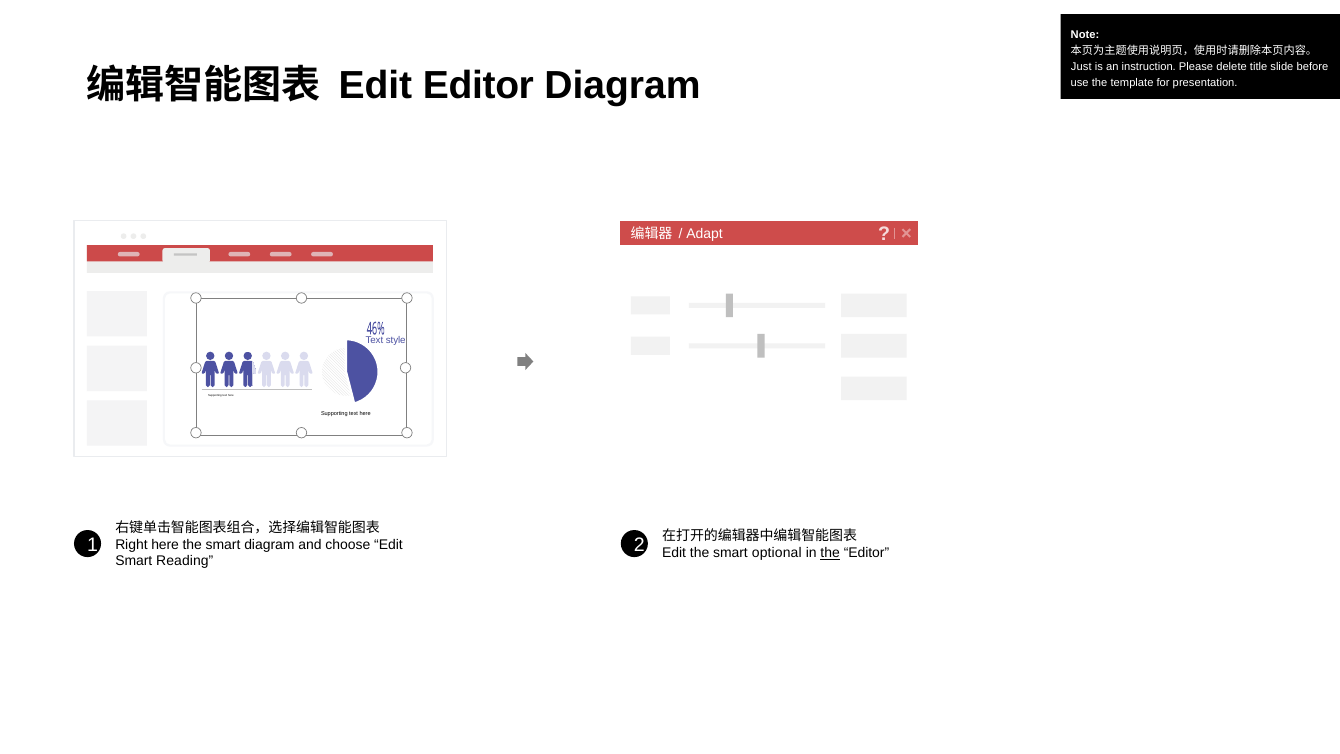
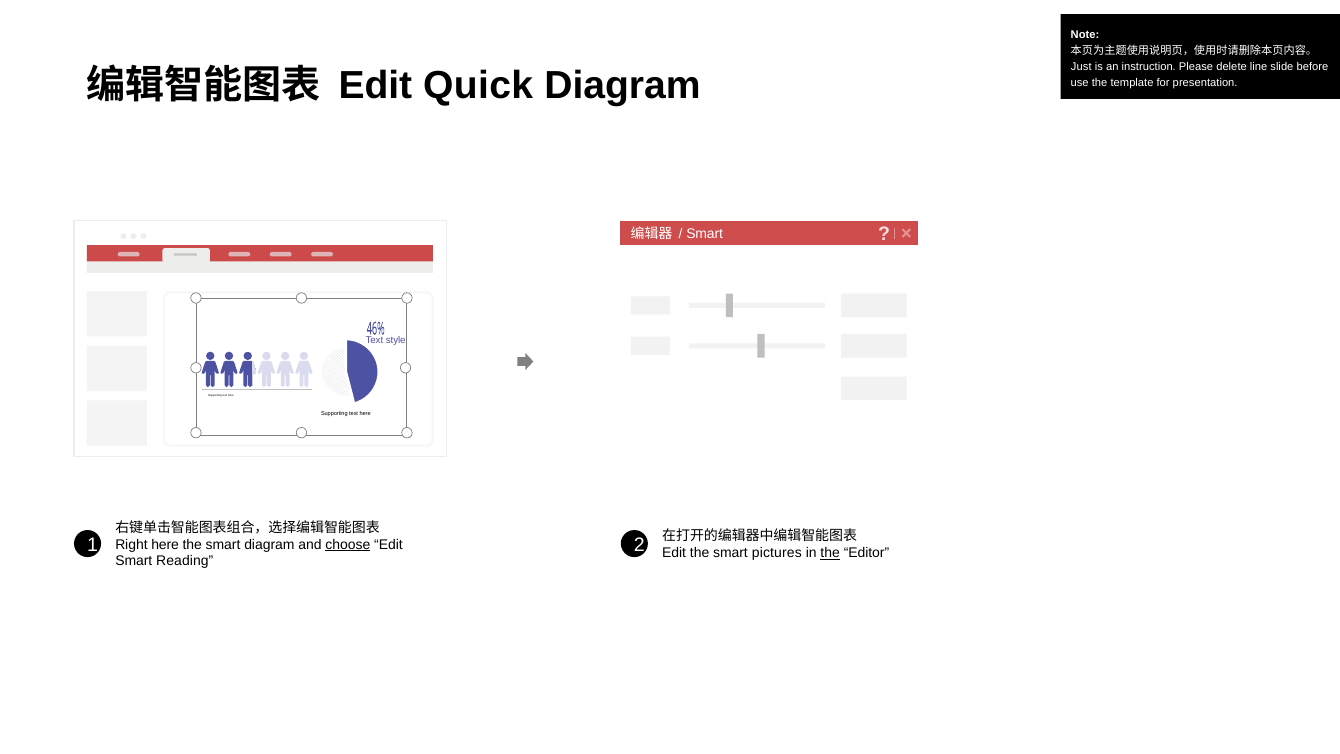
title: title -> line
Edit Editor: Editor -> Quick
Adapt at (705, 234): Adapt -> Smart
choose underline: none -> present
optional: optional -> pictures
